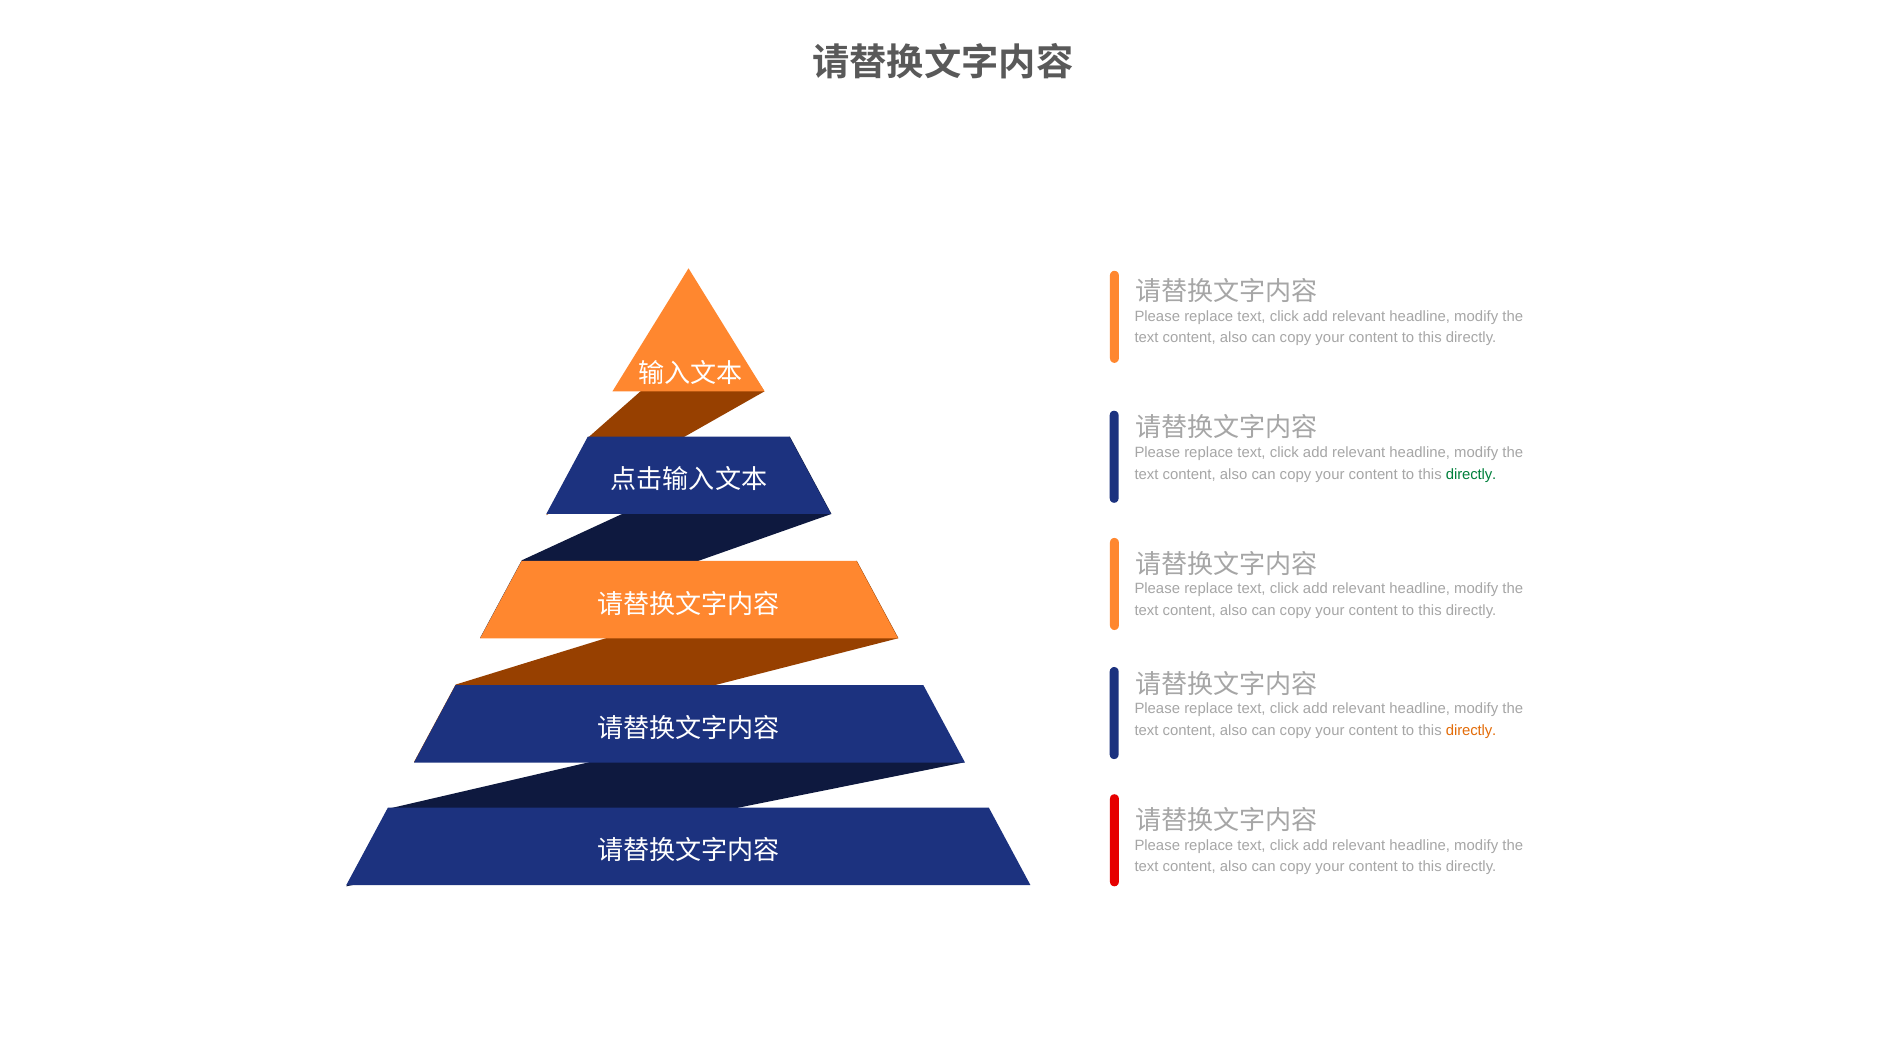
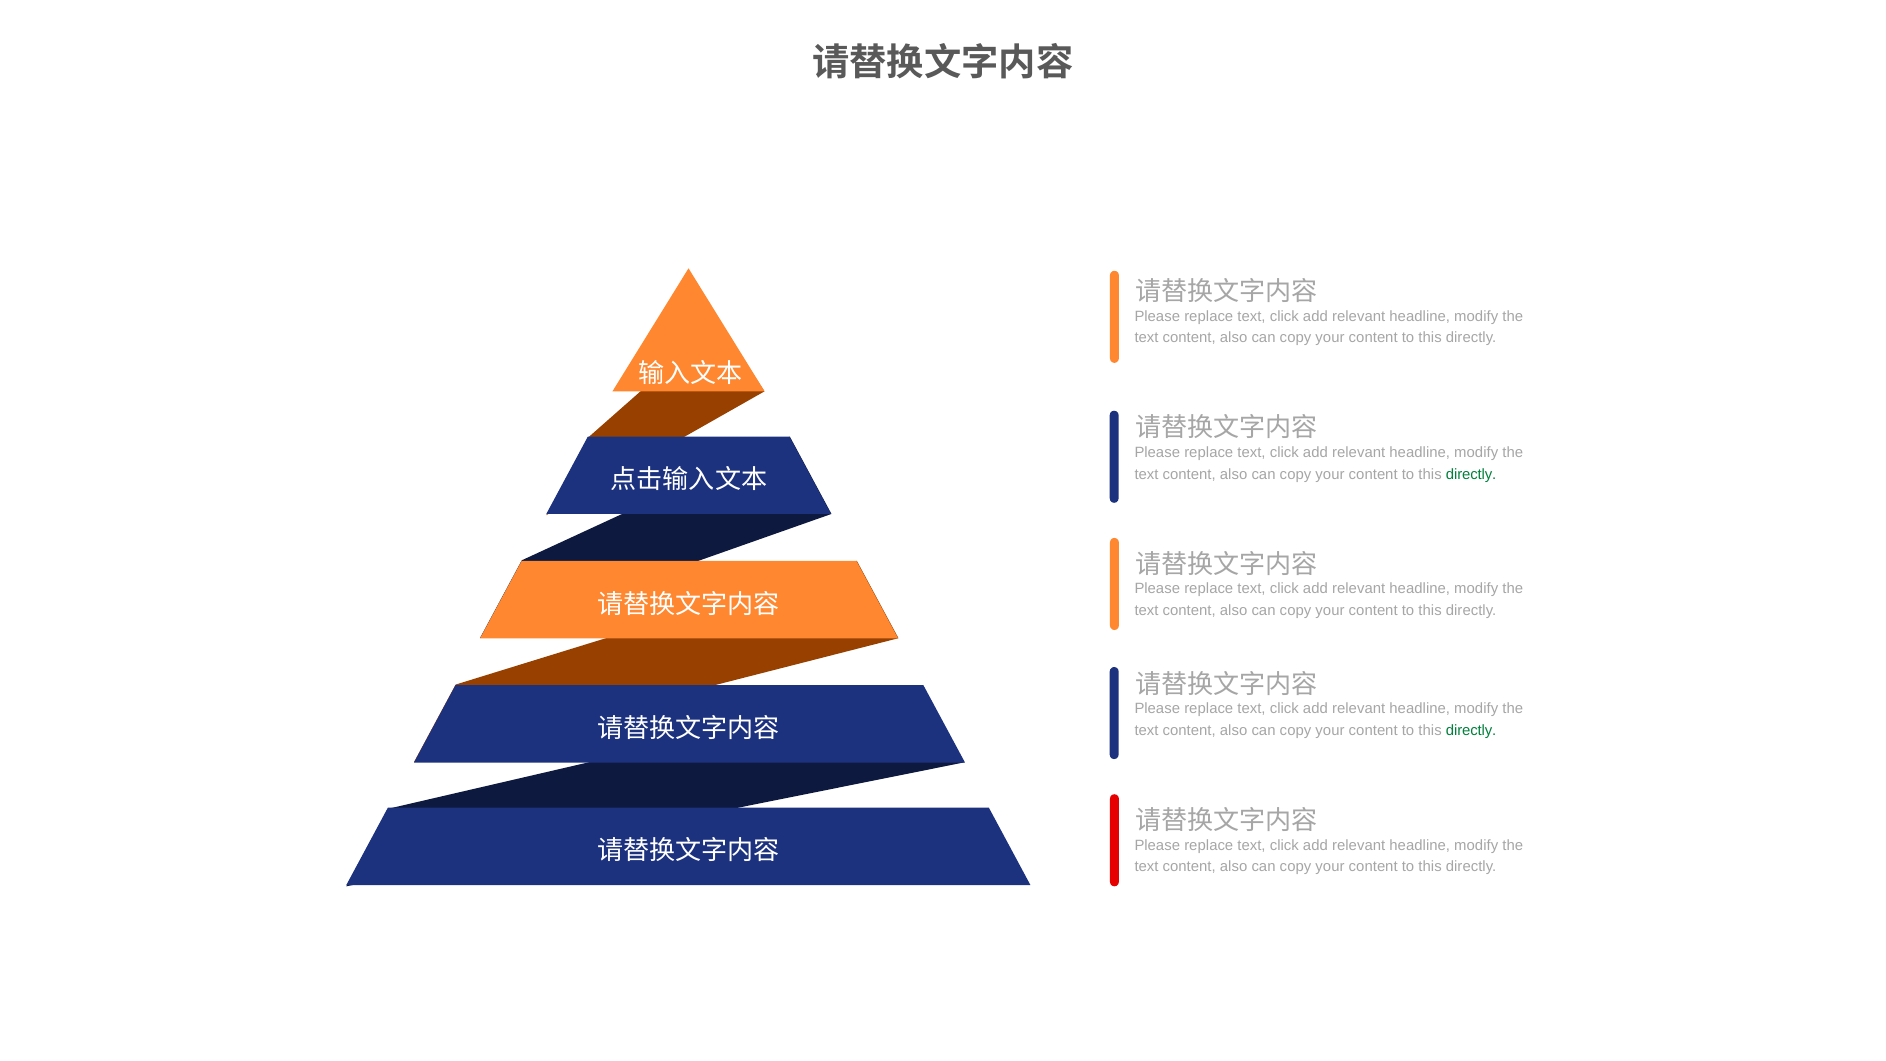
directly at (1471, 730) colour: orange -> green
